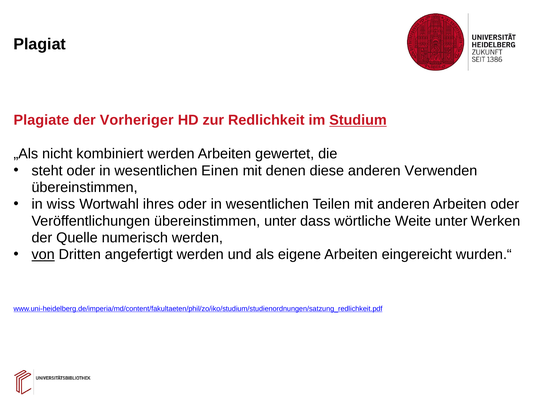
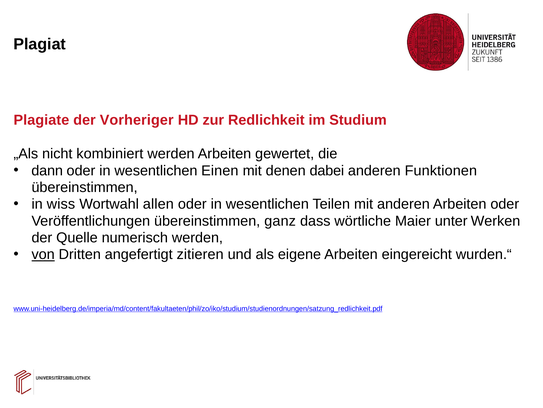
Studium underline: present -> none
steht: steht -> dann
diese: diese -> dabei
Verwenden: Verwenden -> Funktionen
ihres: ihres -> allen
übereinstimmen unter: unter -> ganz
Weite: Weite -> Maier
angefertigt werden: werden -> zitieren
